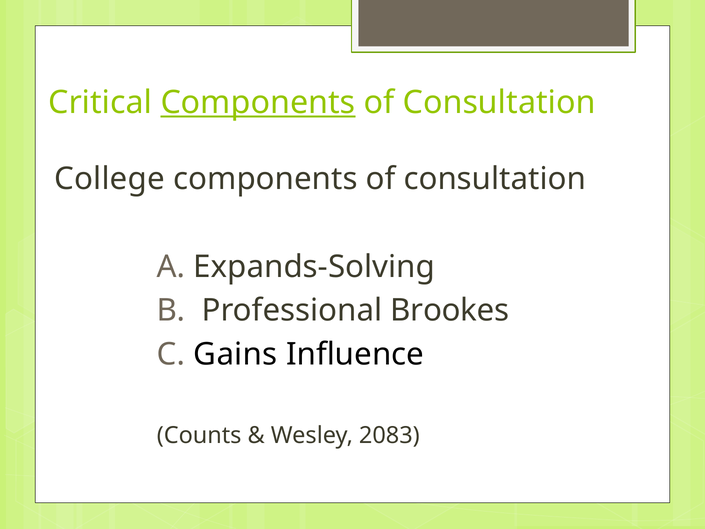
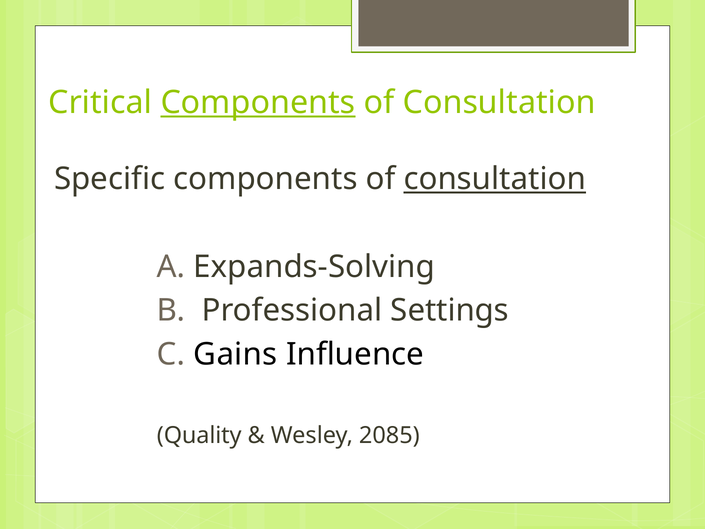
College: College -> Specific
consultation at (495, 179) underline: none -> present
Brookes: Brookes -> Settings
Counts: Counts -> Quality
2083: 2083 -> 2085
